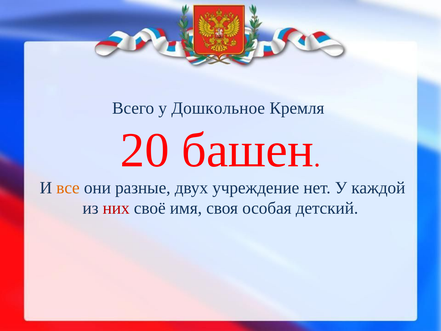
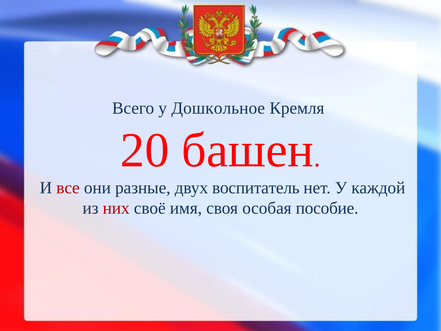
все colour: orange -> red
учреждение: учреждение -> воспитатель
детский: детский -> пособие
